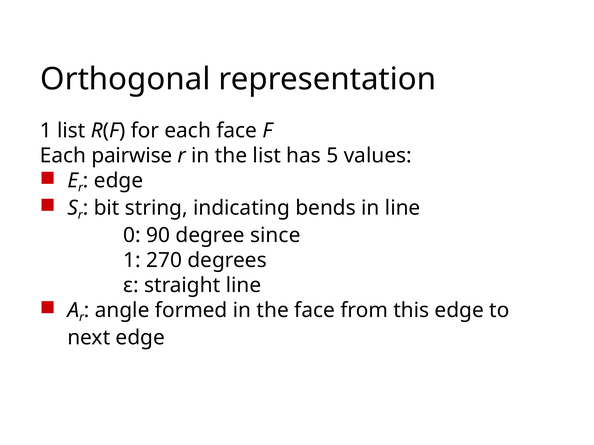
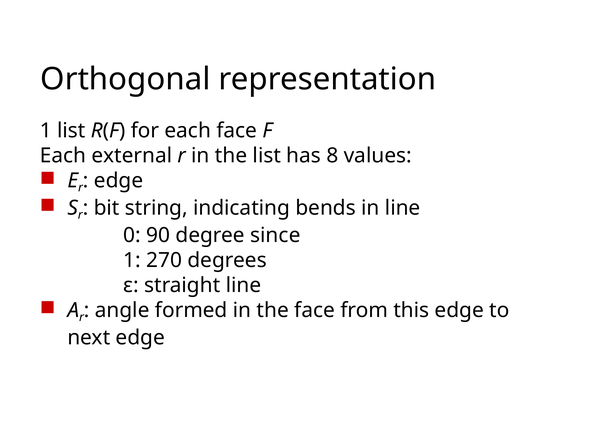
pairwise: pairwise -> external
5: 5 -> 8
